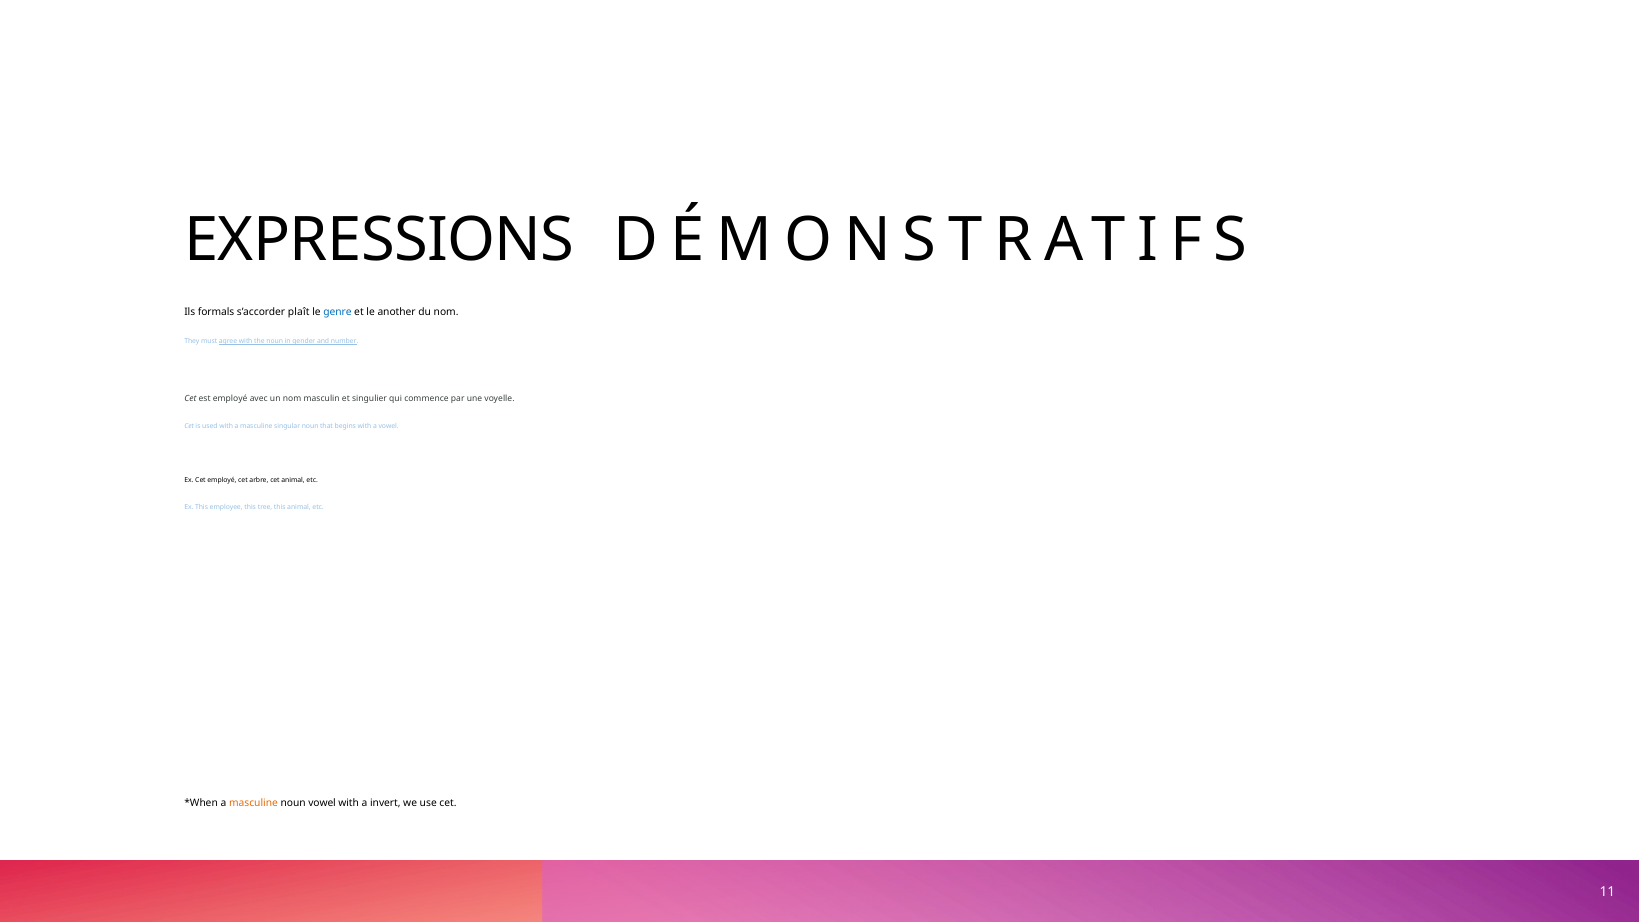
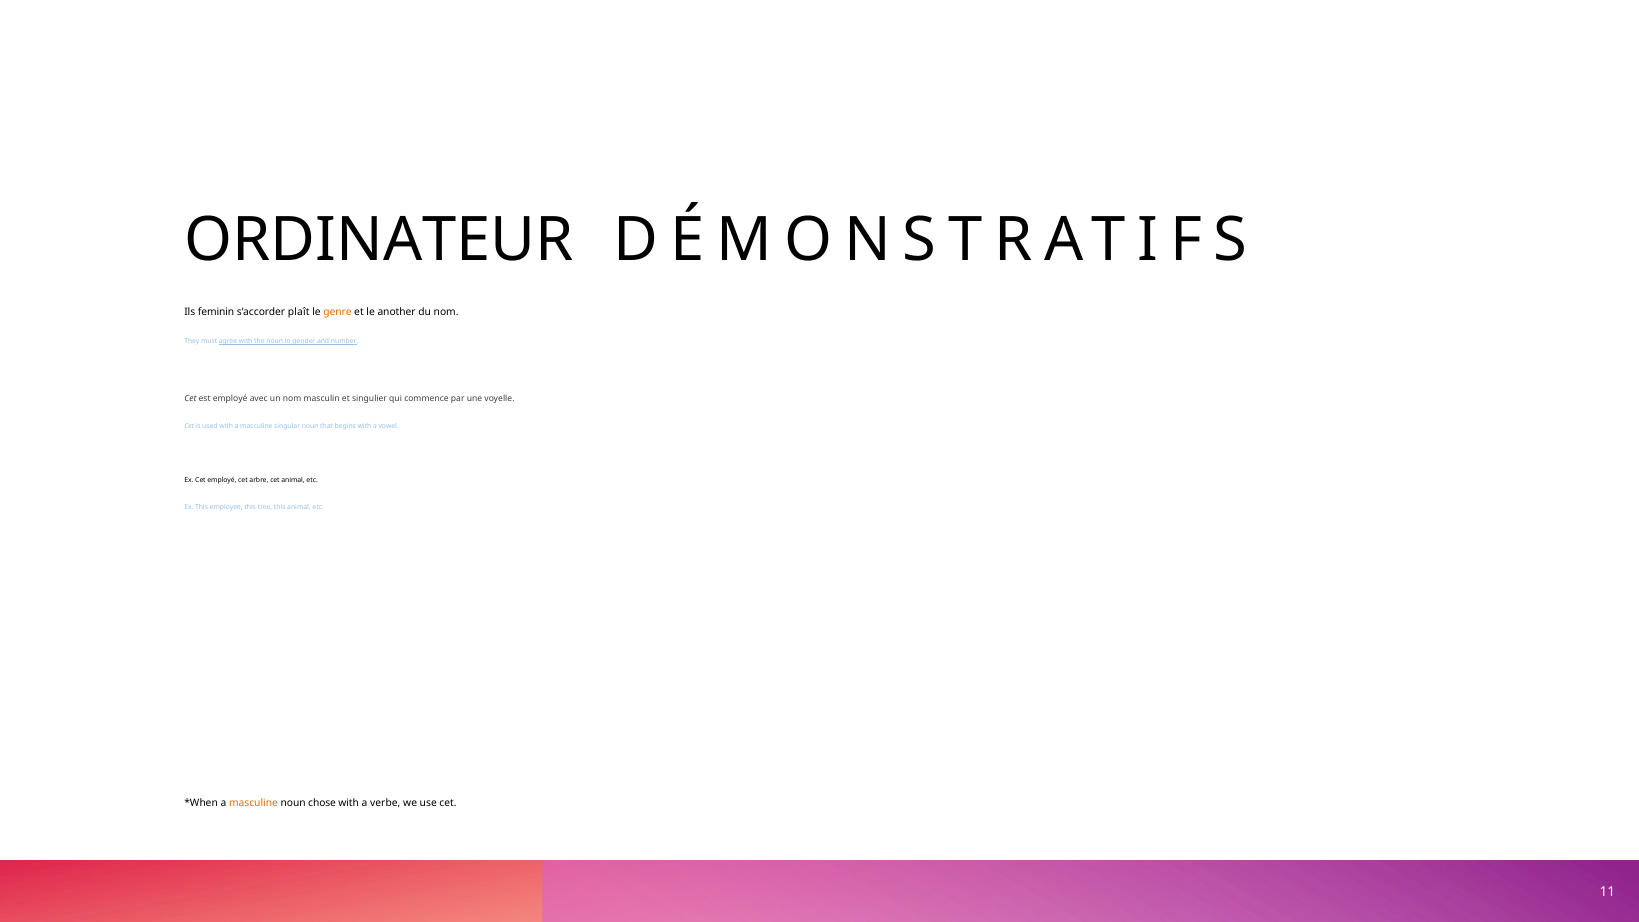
EXPRESSIONS: EXPRESSIONS -> ORDINATEUR
formals: formals -> feminin
genre colour: blue -> orange
noun vowel: vowel -> chose
invert: invert -> verbe
